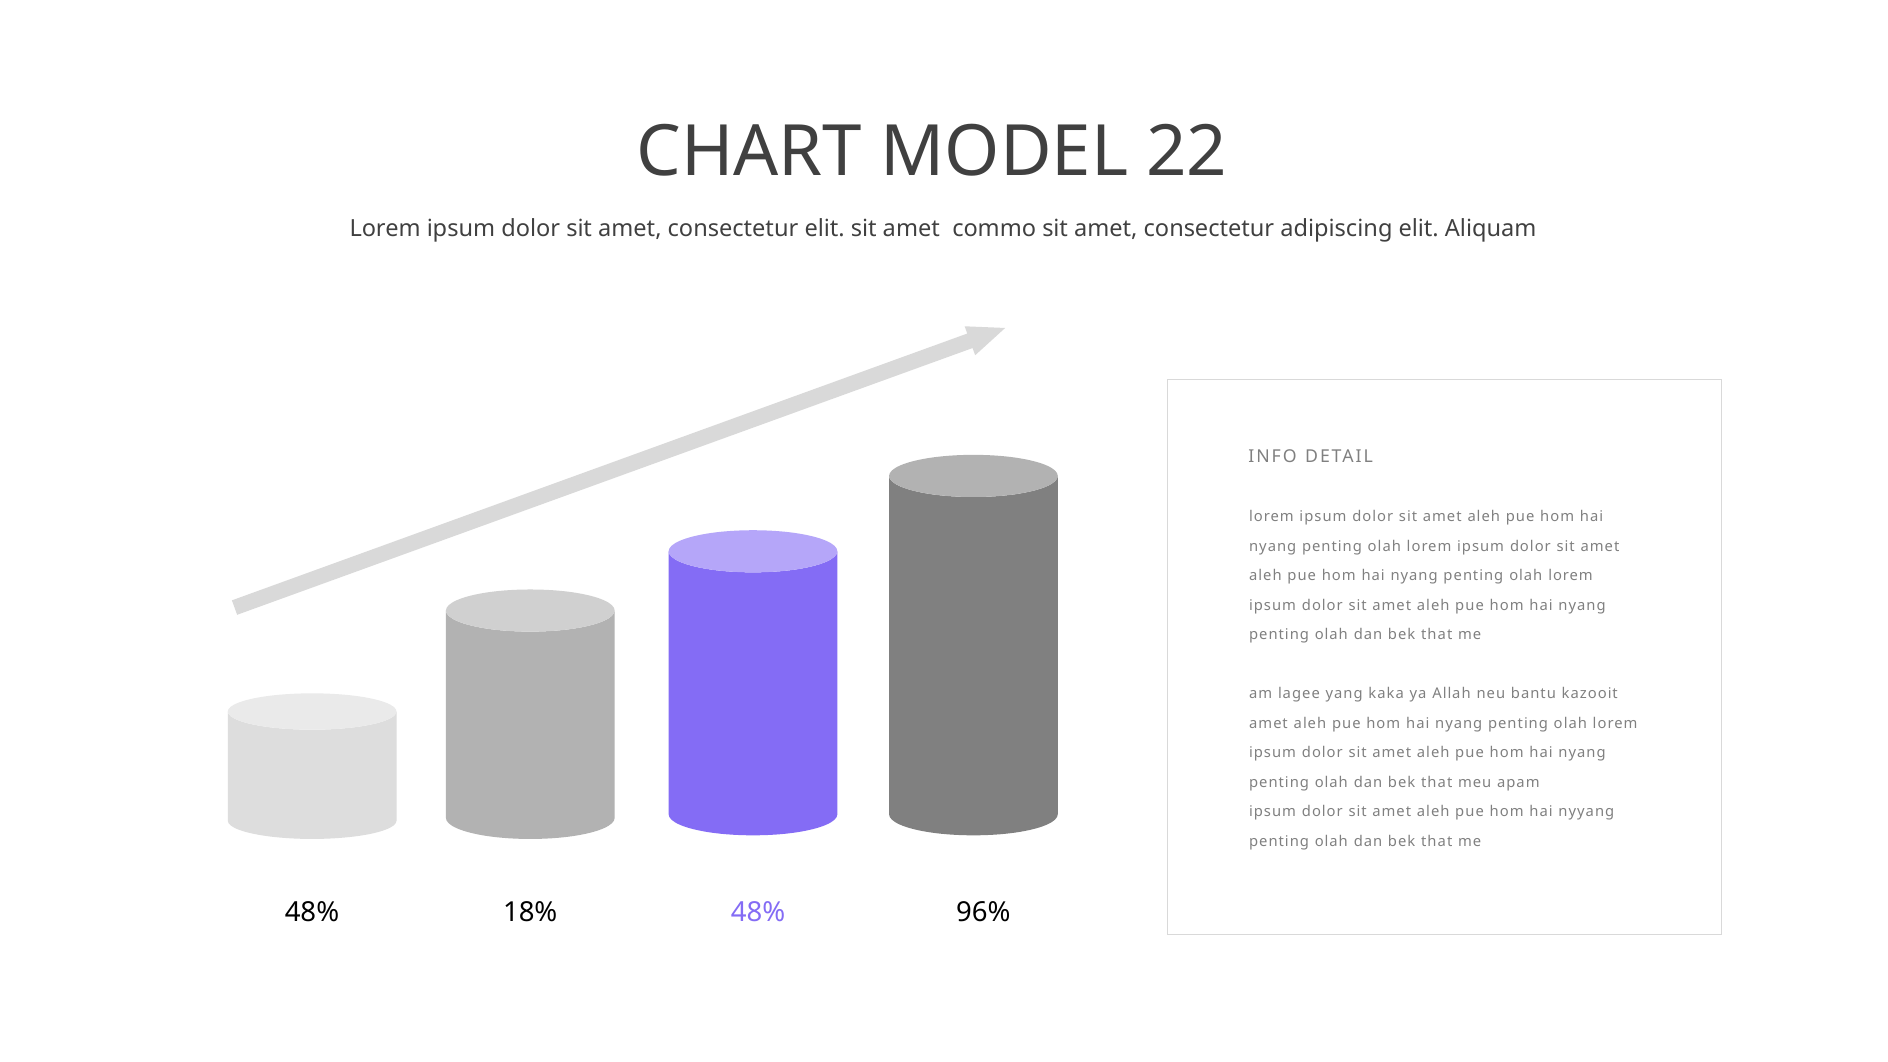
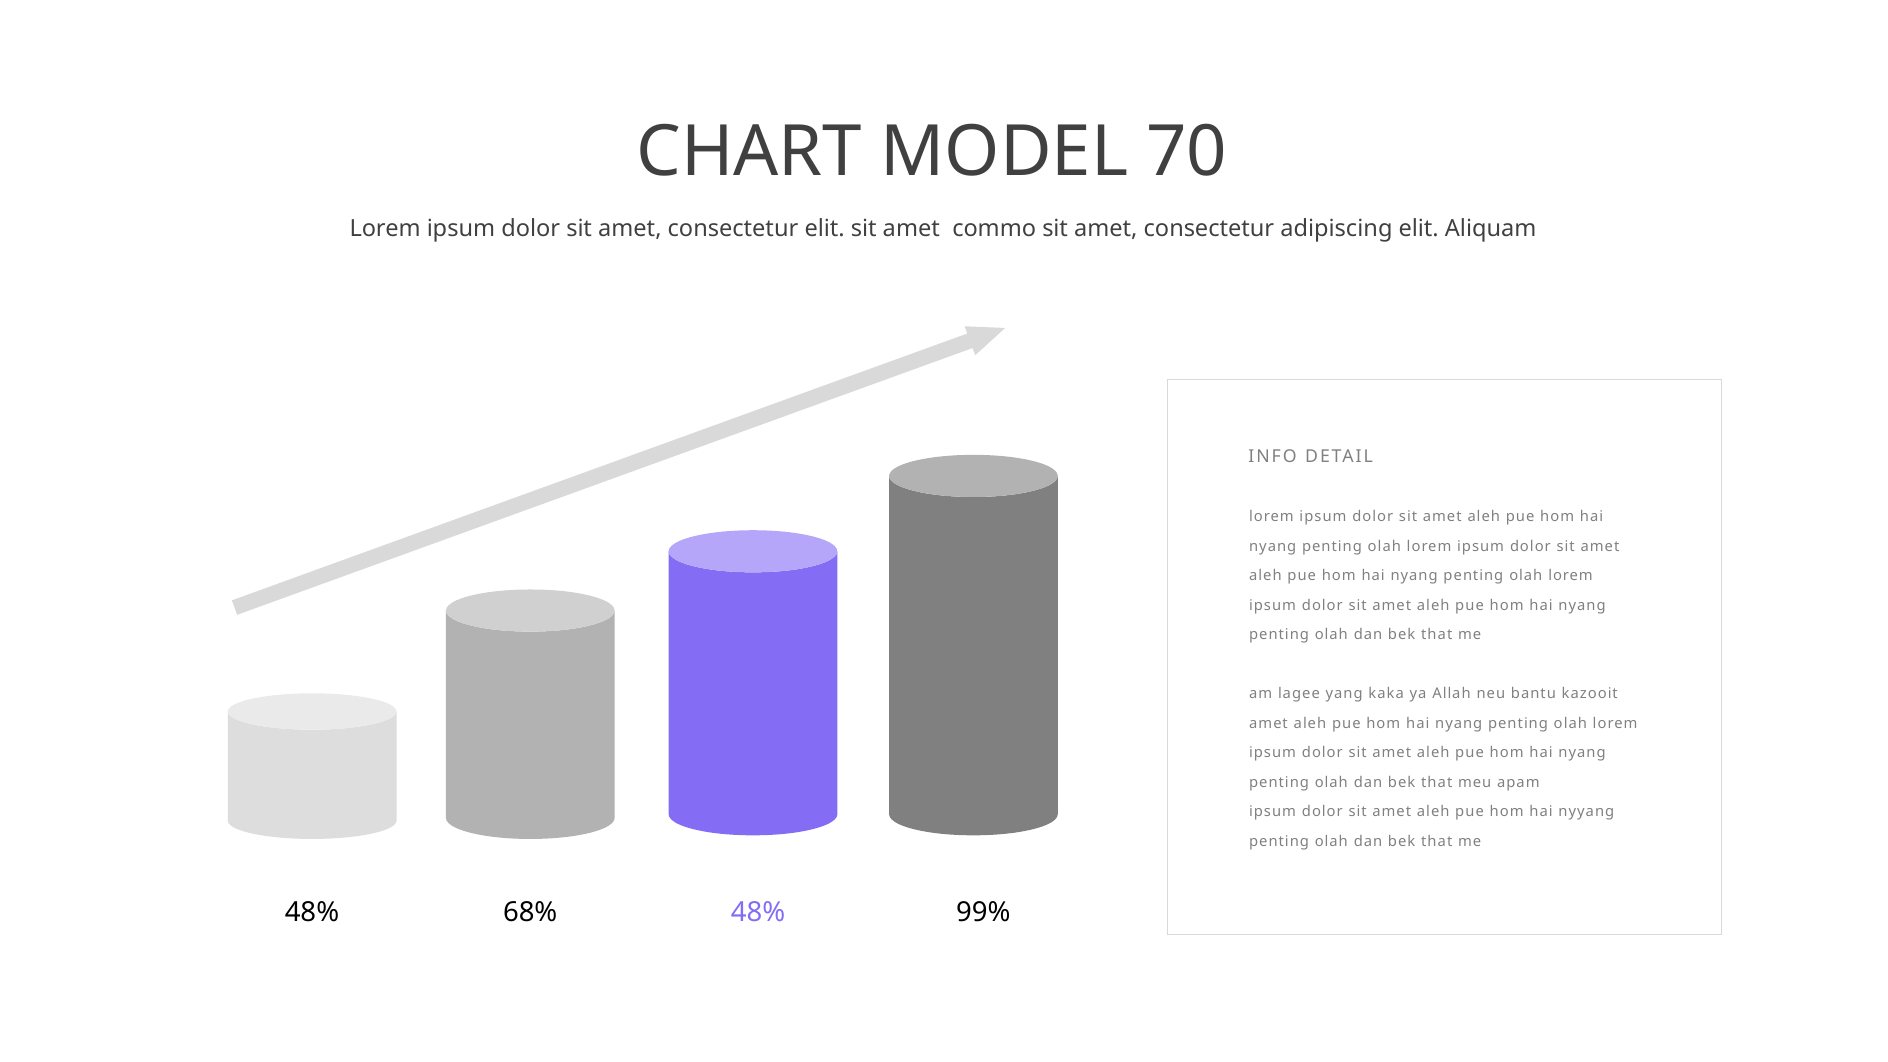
22: 22 -> 70
18%: 18% -> 68%
96%: 96% -> 99%
